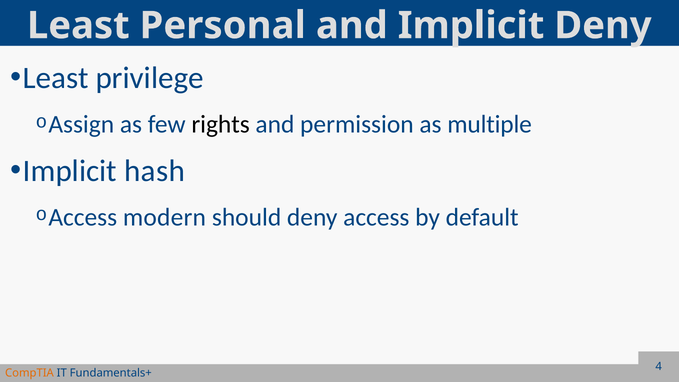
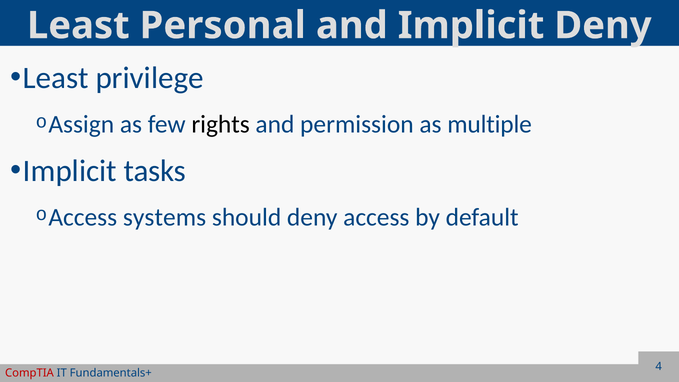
hash: hash -> tasks
modern: modern -> systems
CompTIA colour: orange -> red
